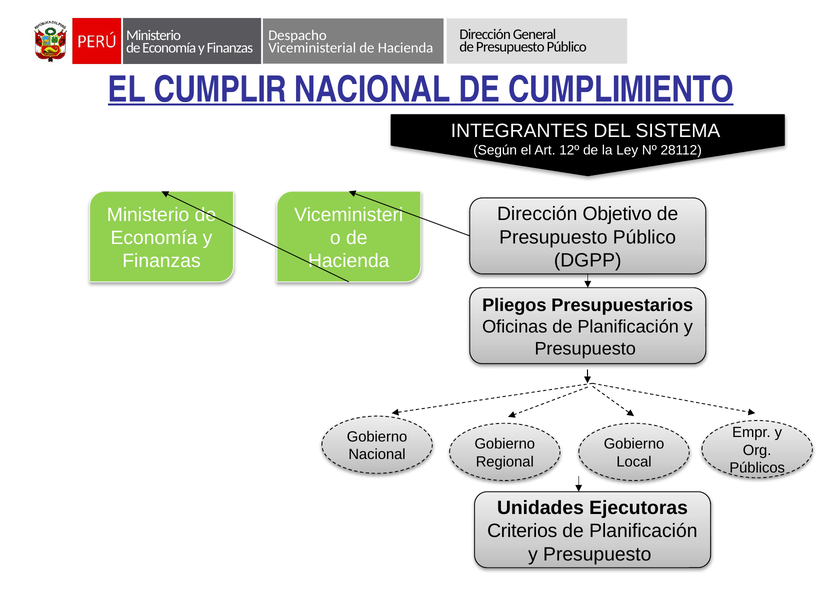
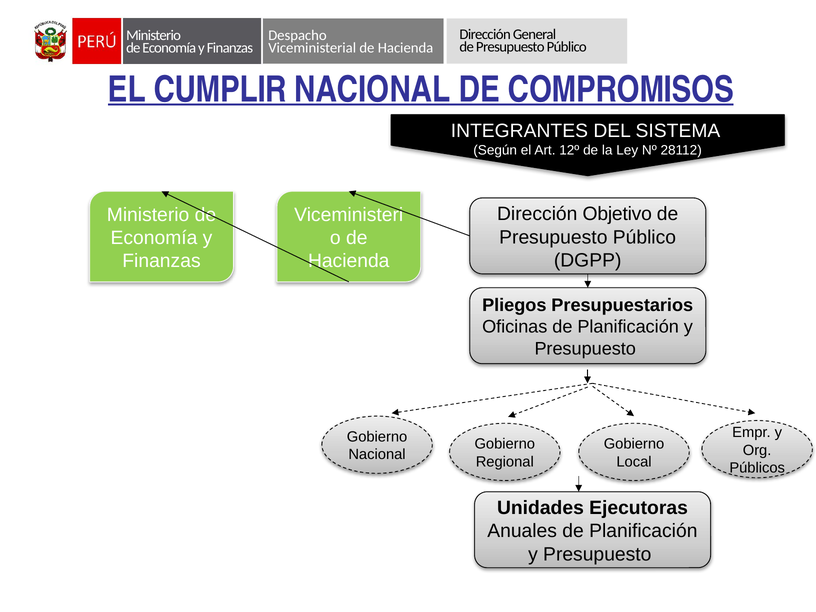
CUMPLIMIENTO: CUMPLIMIENTO -> COMPROMISOS
Criterios: Criterios -> Anuales
